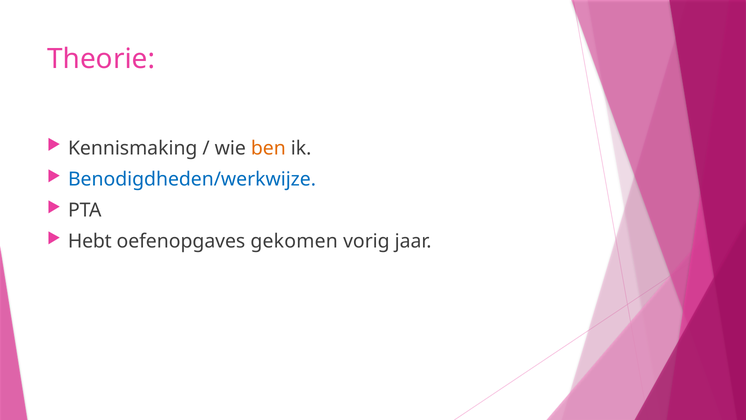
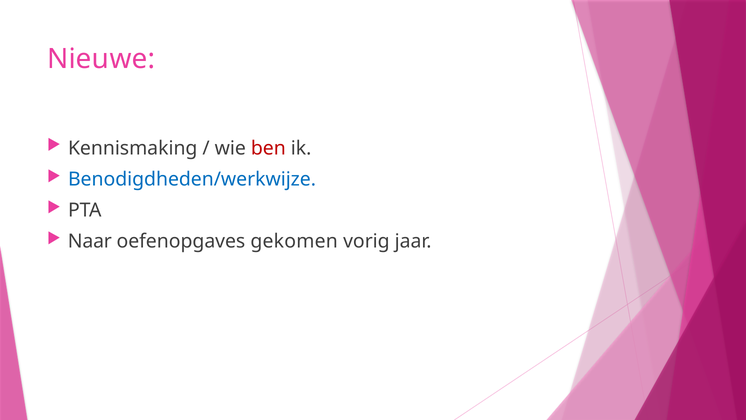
Theorie: Theorie -> Nieuwe
ben colour: orange -> red
Hebt: Hebt -> Naar
